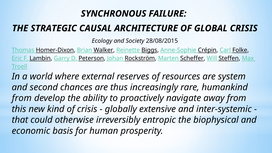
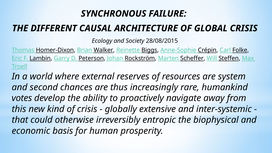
STRATEGIC: STRATEGIC -> DIFFERENT
from at (22, 98): from -> votes
